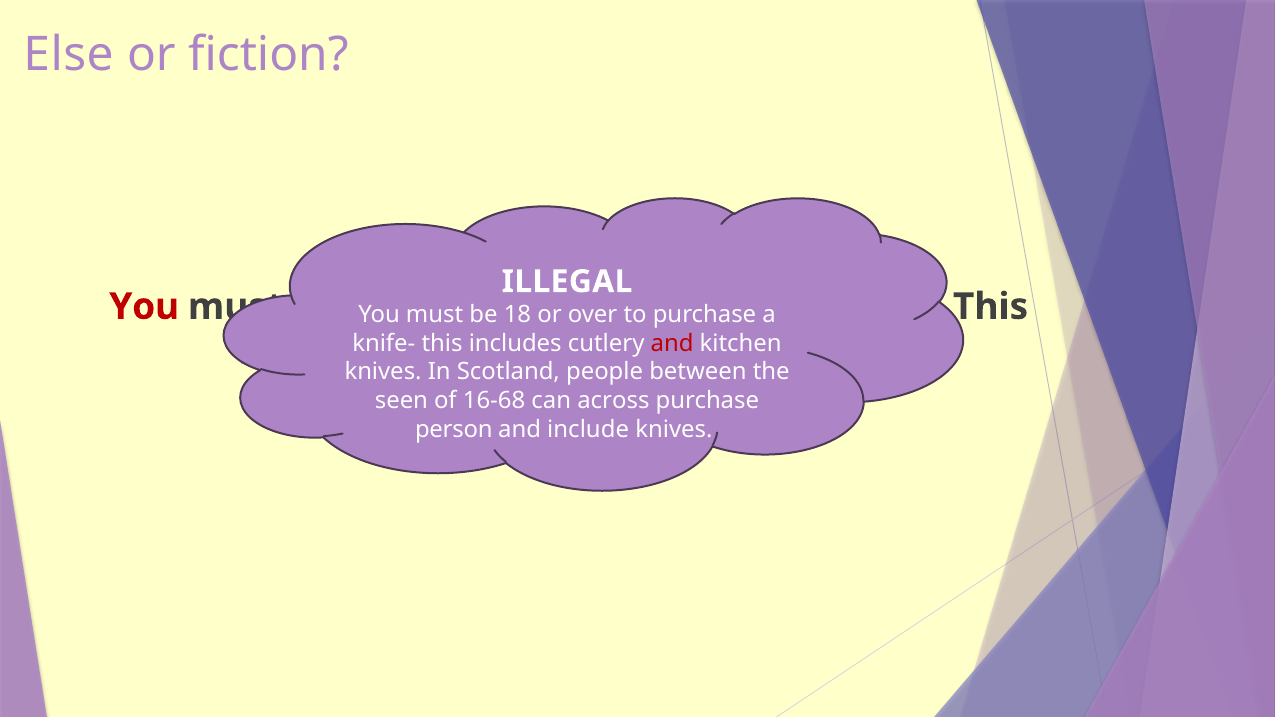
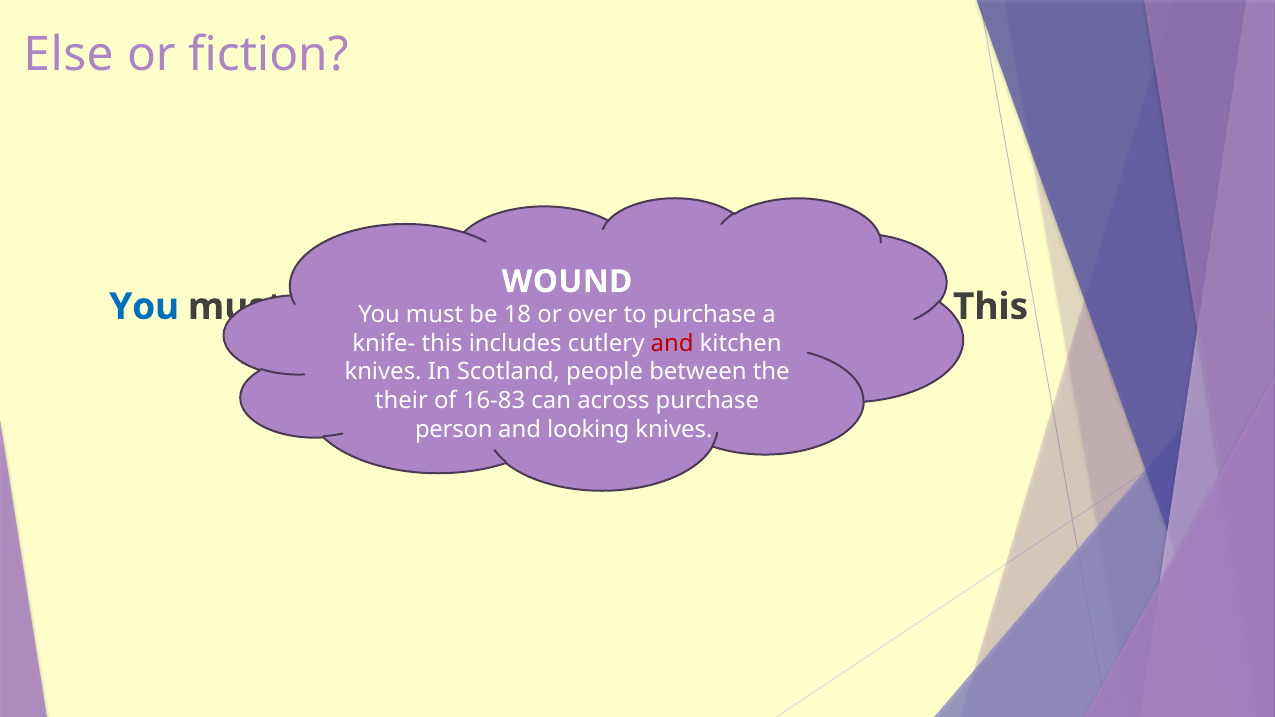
ILLEGAL: ILLEGAL -> WOUND
You at (144, 307) colour: red -> blue
seen: seen -> their
16-68: 16-68 -> 16-83
include: include -> looking
